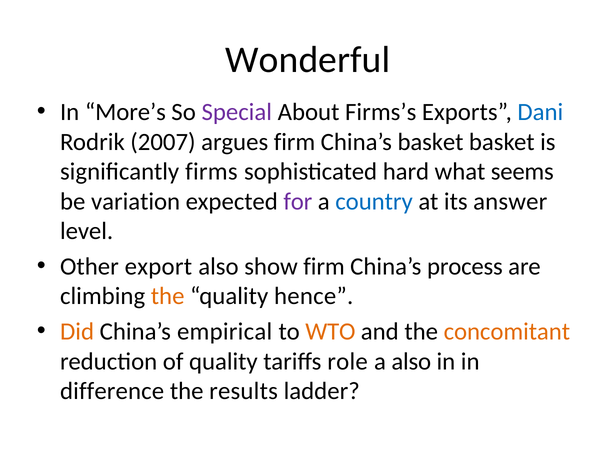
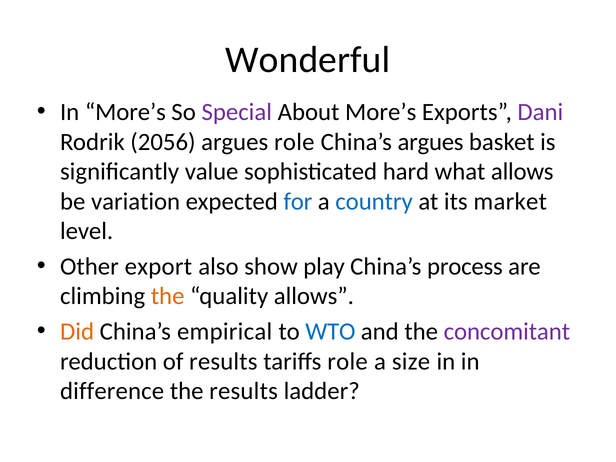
About Firms’s: Firms’s -> More’s
Dani colour: blue -> purple
2007: 2007 -> 2056
argues firm: firm -> role
China’s basket: basket -> argues
firms: firms -> value
what seems: seems -> allows
for colour: purple -> blue
answer: answer -> market
show firm: firm -> play
quality hence: hence -> allows
WTO colour: orange -> blue
concomitant colour: orange -> purple
of quality: quality -> results
a also: also -> size
